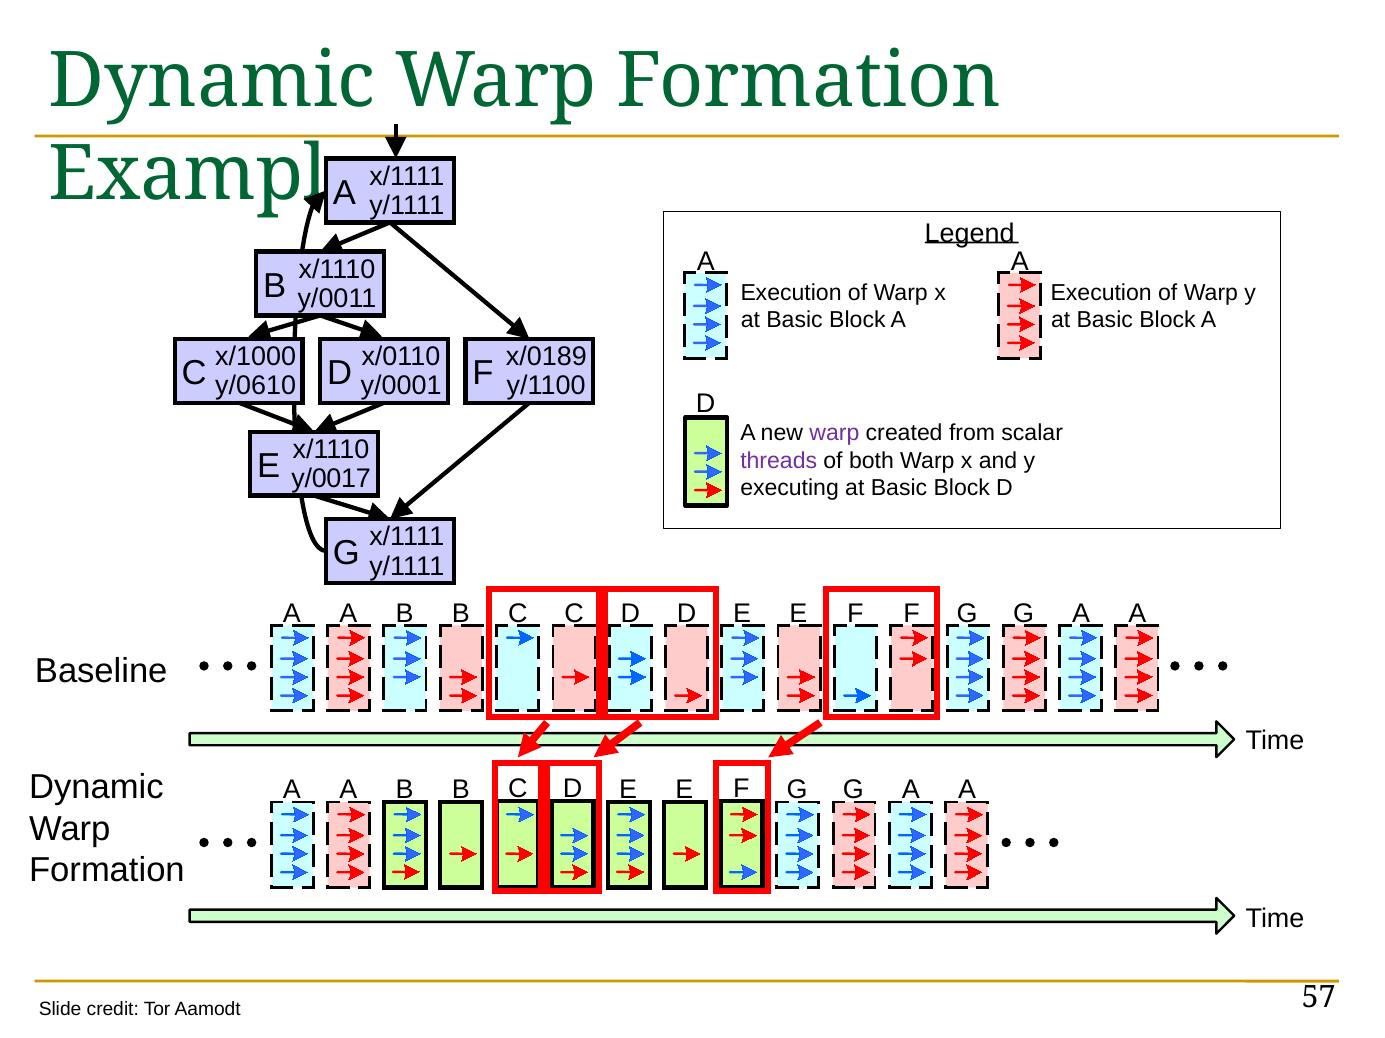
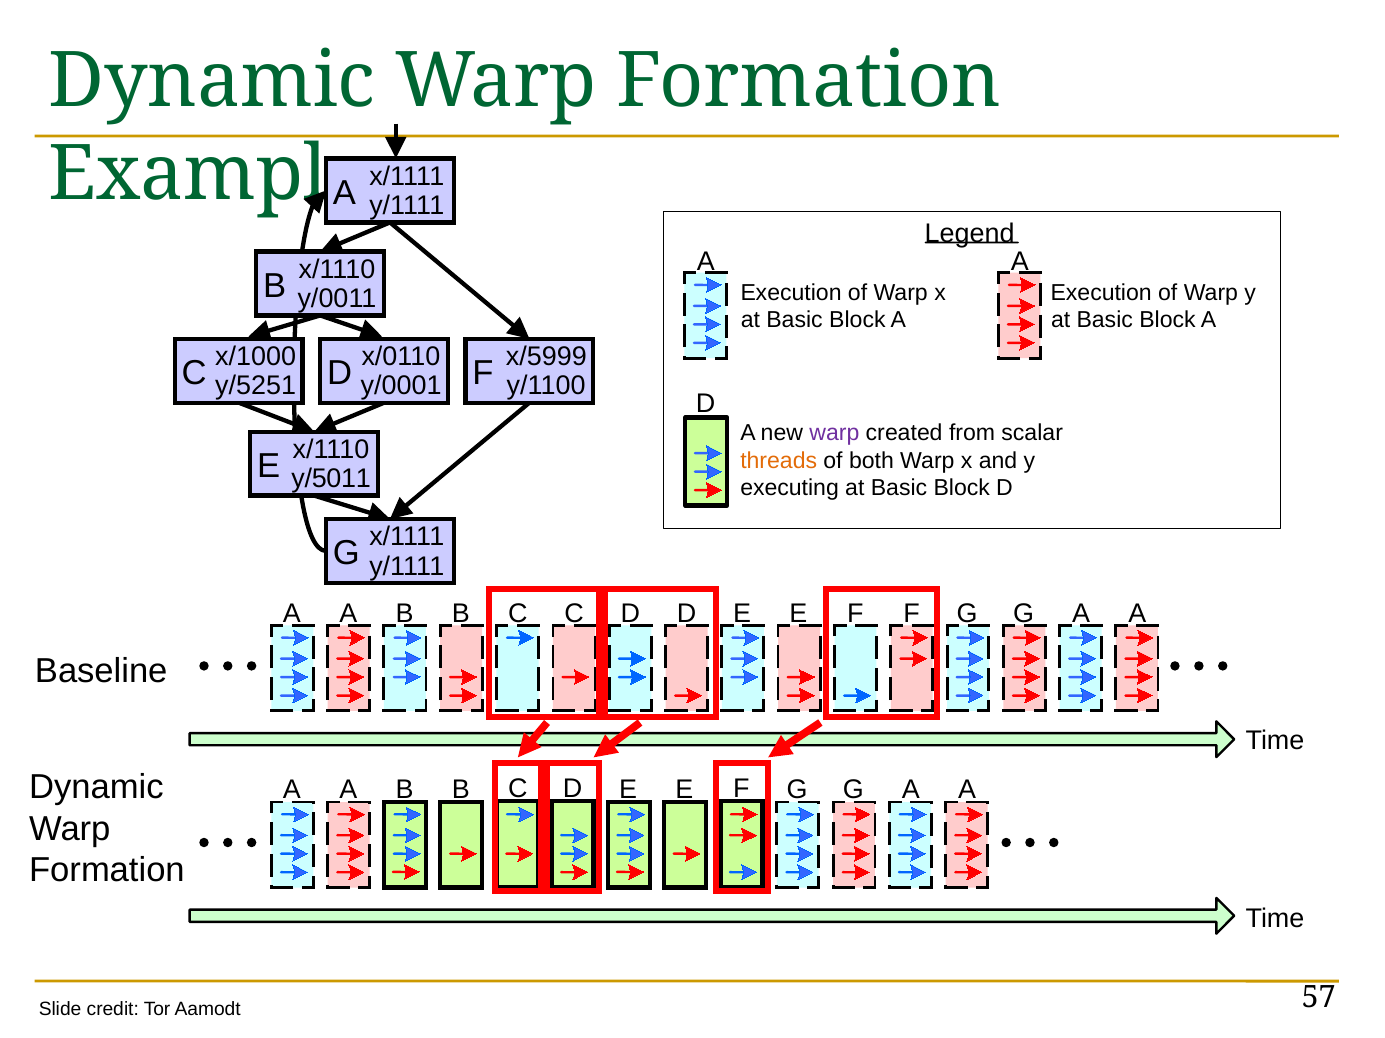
y/0610: y/0610 -> y/5251
x/0189: x/0189 -> x/5999
threads colour: purple -> orange
y/0017: y/0017 -> y/5011
